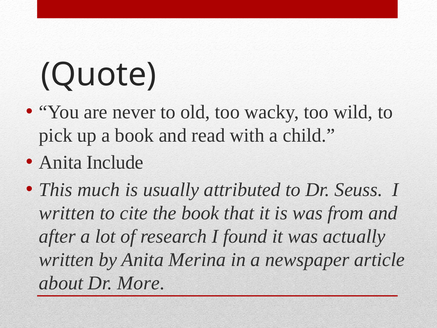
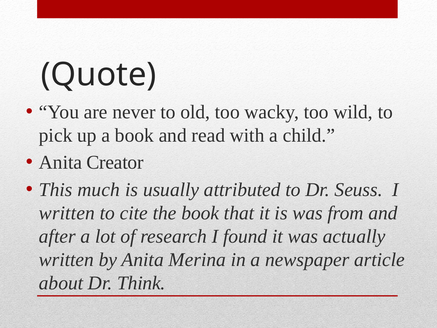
Include: Include -> Creator
More: More -> Think
